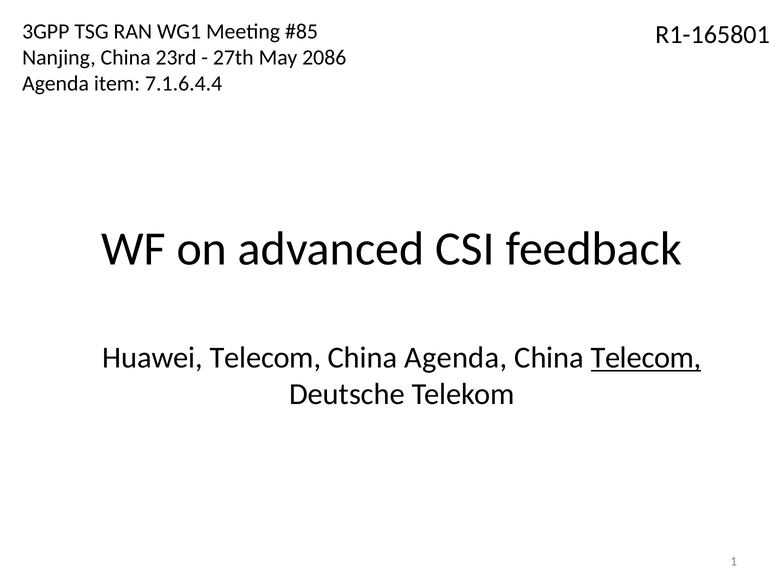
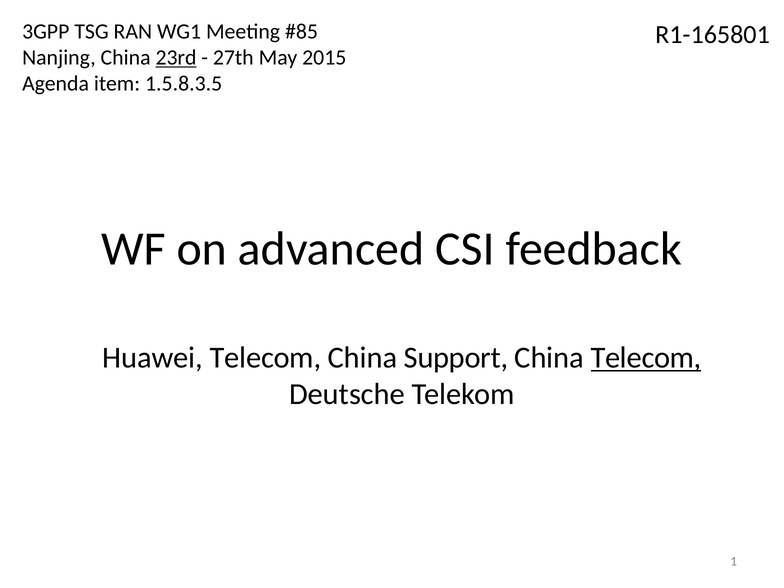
23rd underline: none -> present
2086: 2086 -> 2015
7.1.6.4.4: 7.1.6.4.4 -> 1.5.8.3.5
China Agenda: Agenda -> Support
